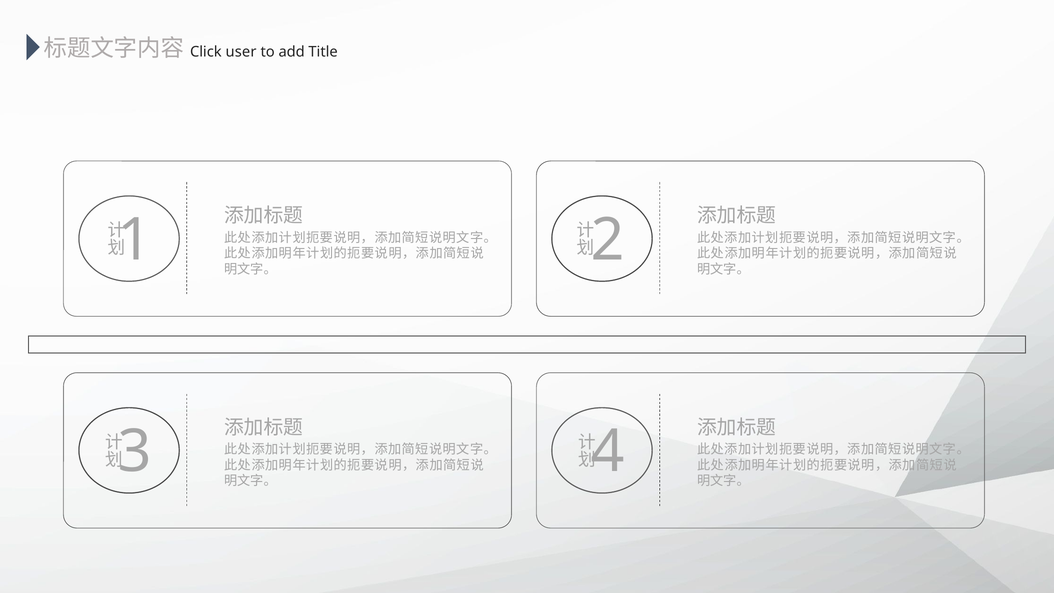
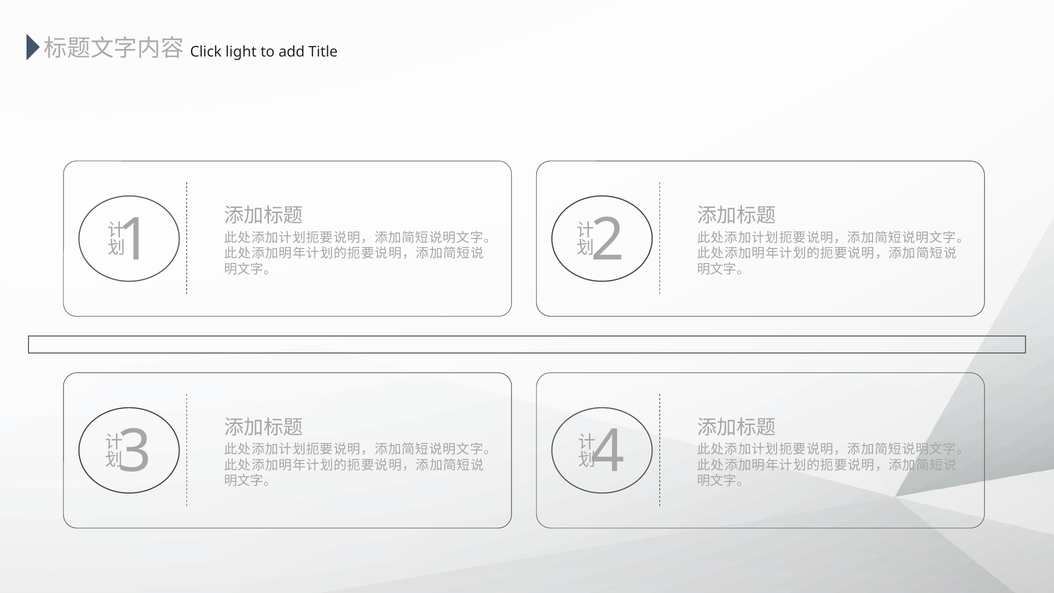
user: user -> light
